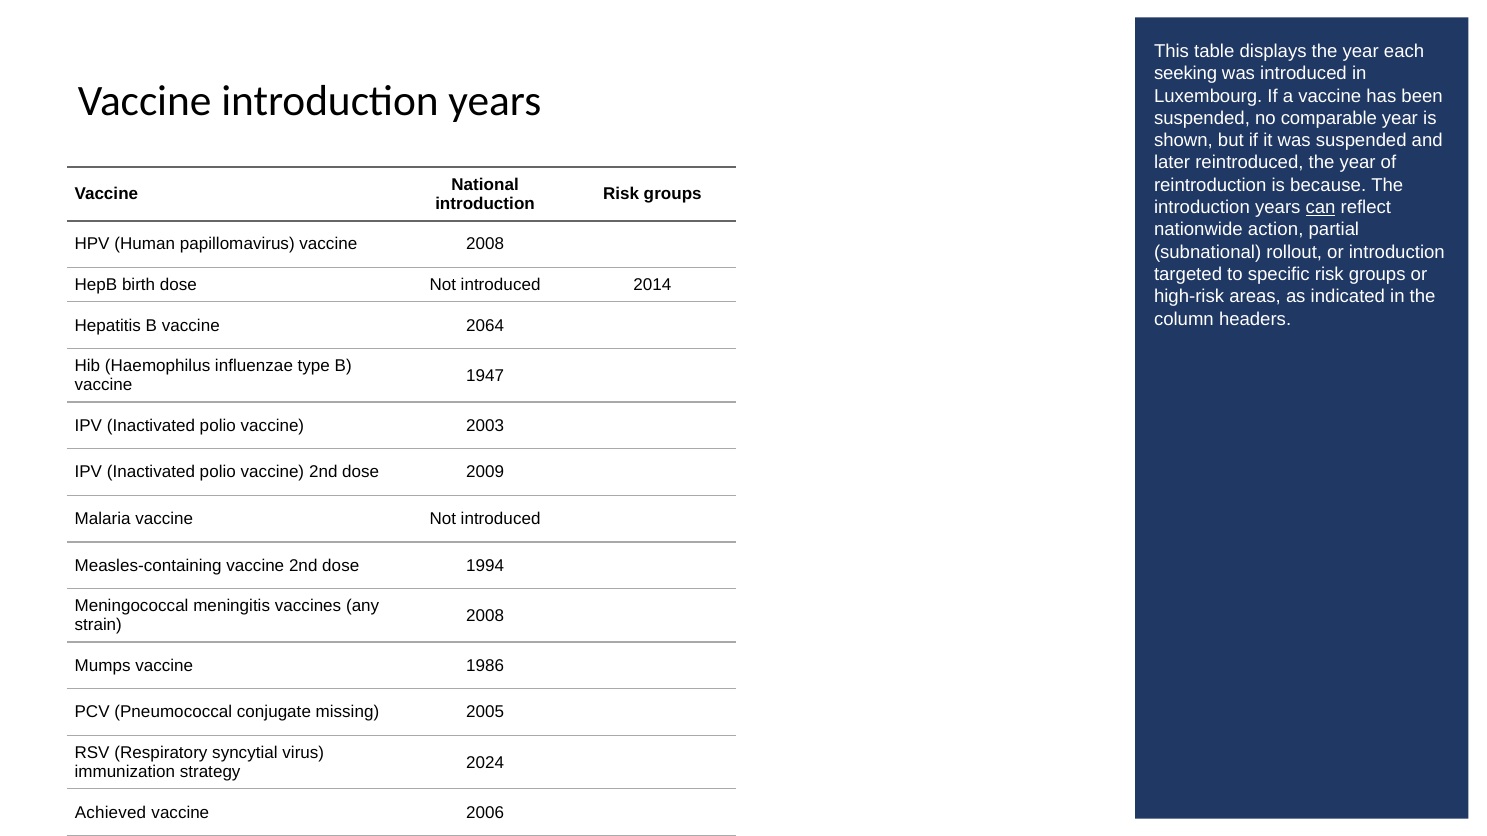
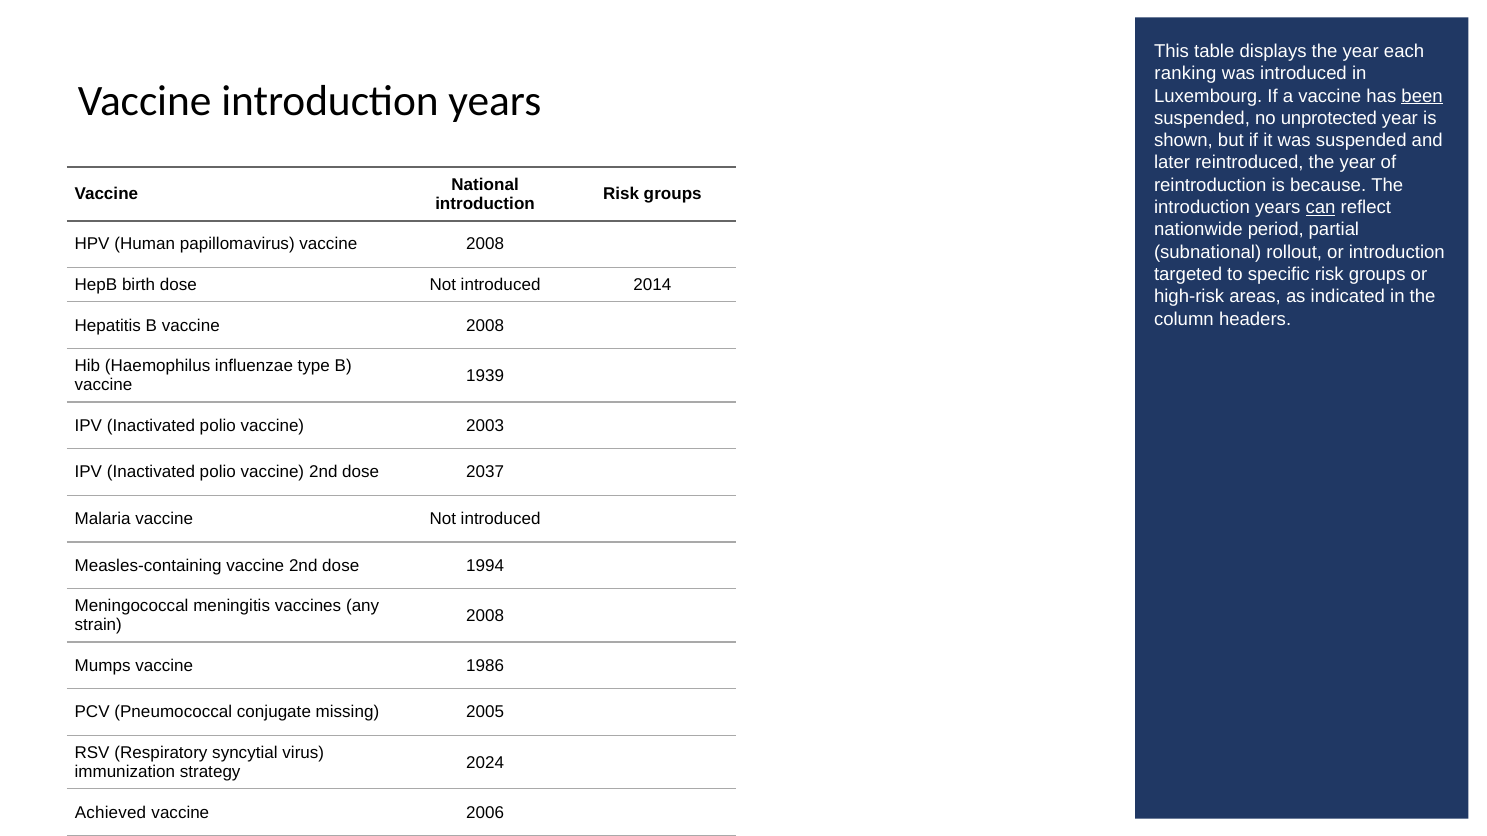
seeking: seeking -> ranking
been underline: none -> present
comparable: comparable -> unprotected
action: action -> period
B vaccine 2064: 2064 -> 2008
1947: 1947 -> 1939
2009: 2009 -> 2037
